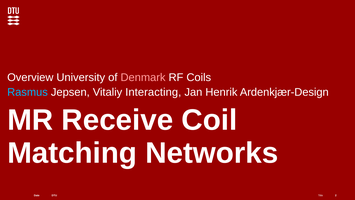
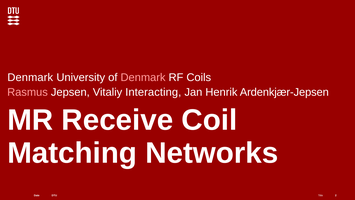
Overview at (30, 77): Overview -> Denmark
Rasmus colour: light blue -> pink
Ardenkjær-Design: Ardenkjær-Design -> Ardenkjær-Jepsen
